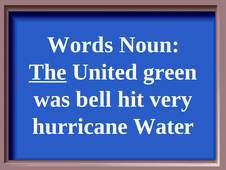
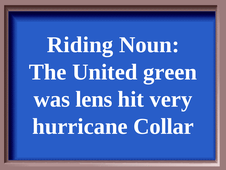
Words: Words -> Riding
The underline: present -> none
bell: bell -> lens
Water: Water -> Collar
